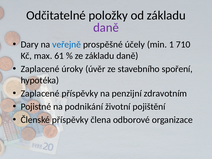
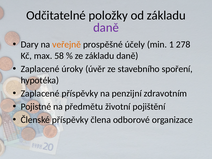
veřejně colour: blue -> orange
710: 710 -> 278
61: 61 -> 58
podnikání: podnikání -> předmětu
